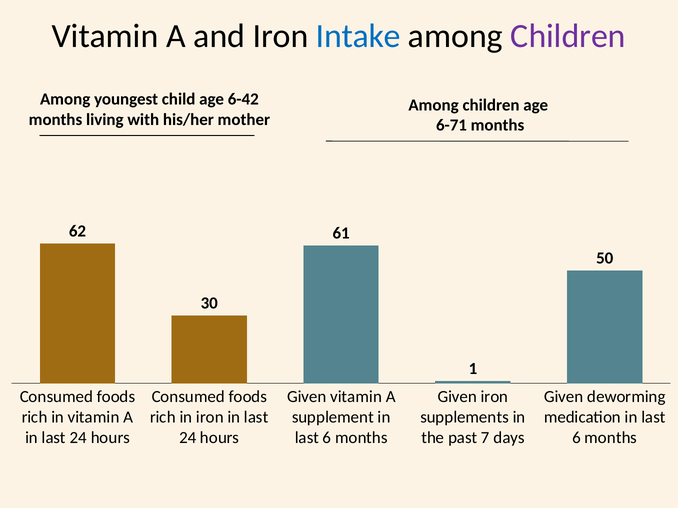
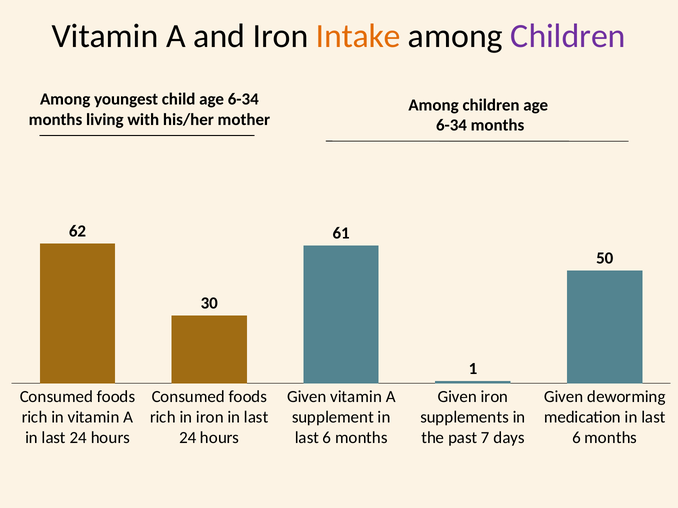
Intake colour: blue -> orange
child age 6-42: 6-42 -> 6-34
6-71 at (451, 125): 6-71 -> 6-34
